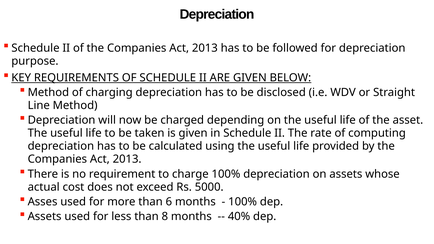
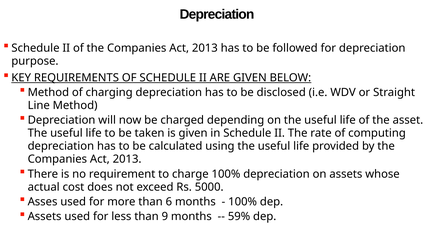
8: 8 -> 9
40%: 40% -> 59%
